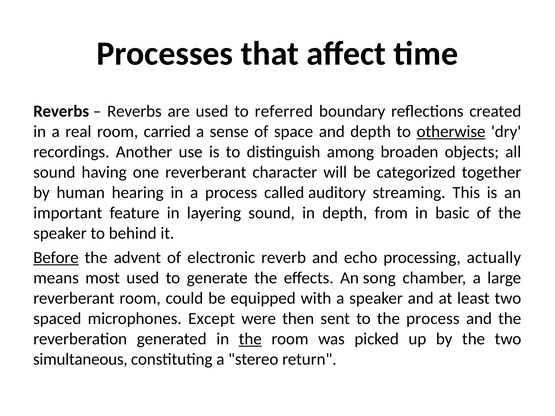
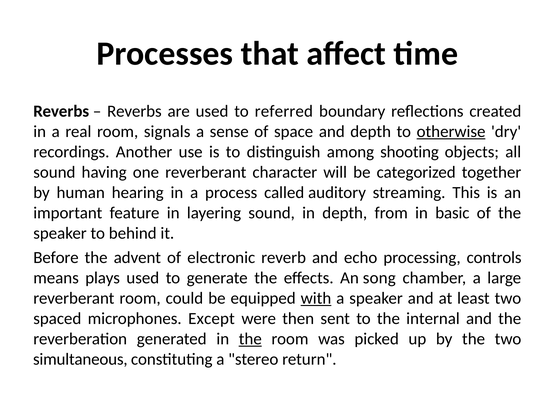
carried: carried -> signals
broaden: broaden -> shooting
Before underline: present -> none
actually: actually -> controls
most: most -> plays
with underline: none -> present
the process: process -> internal
